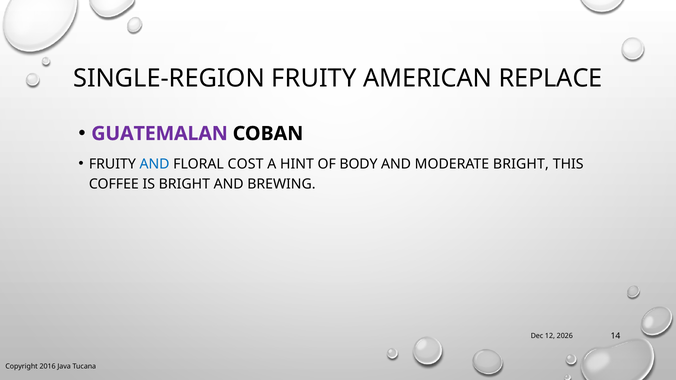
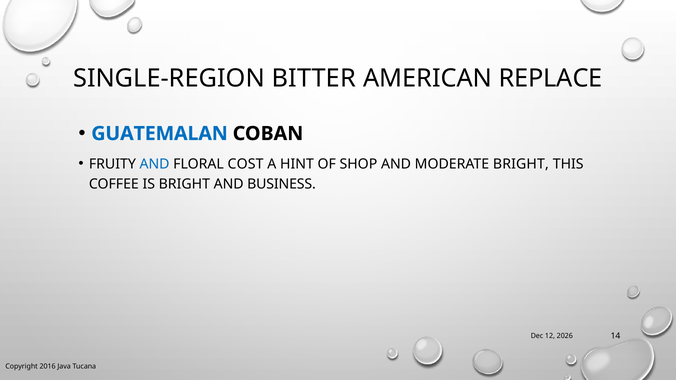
SINGLE-REGION FRUITY: FRUITY -> BITTER
GUATEMALAN colour: purple -> blue
BODY: BODY -> SHOP
BREWING: BREWING -> BUSINESS
